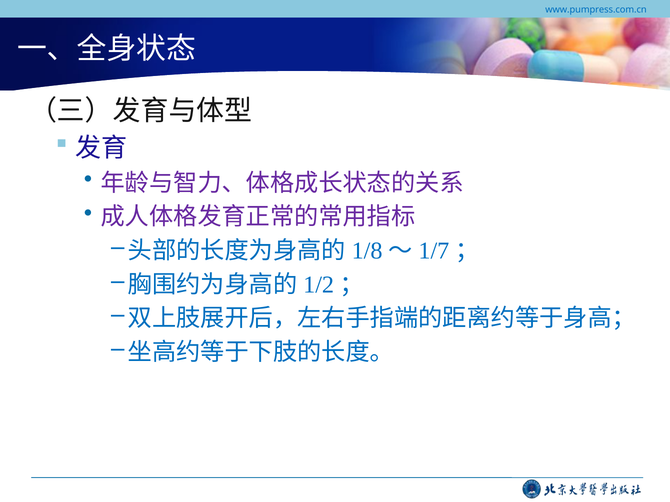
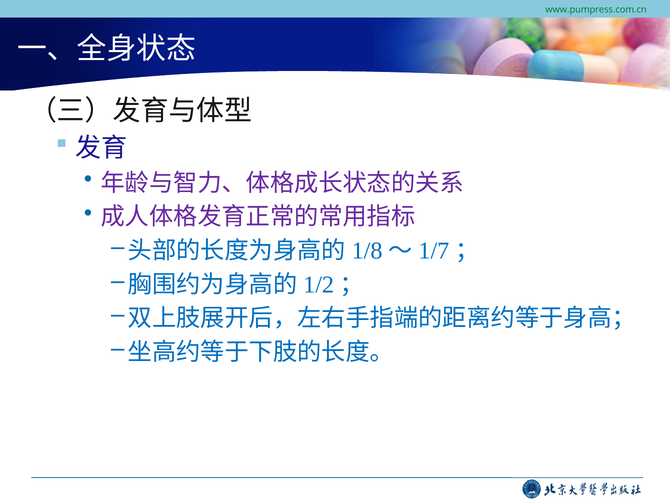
www.pumpress.com.cn colour: blue -> green
